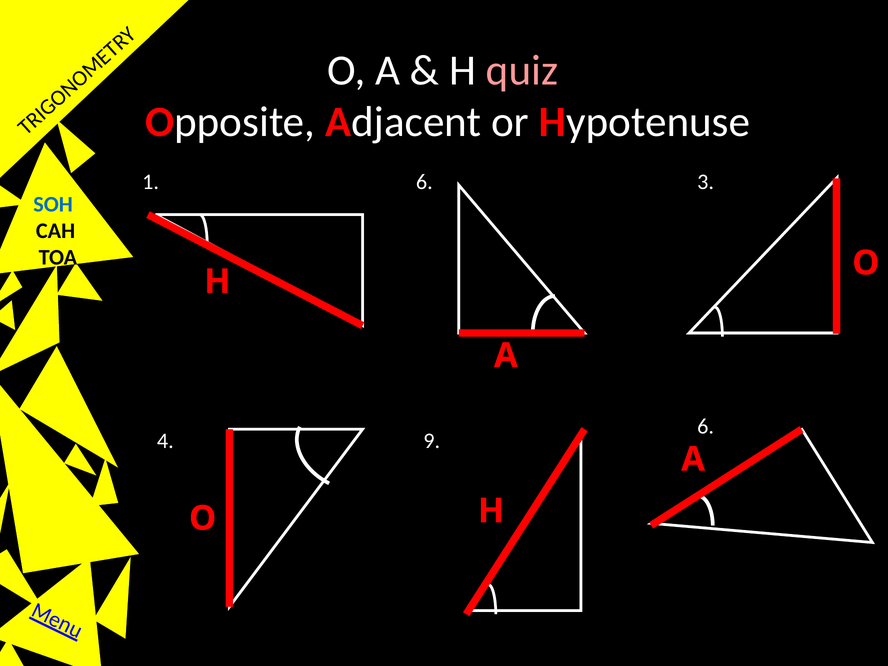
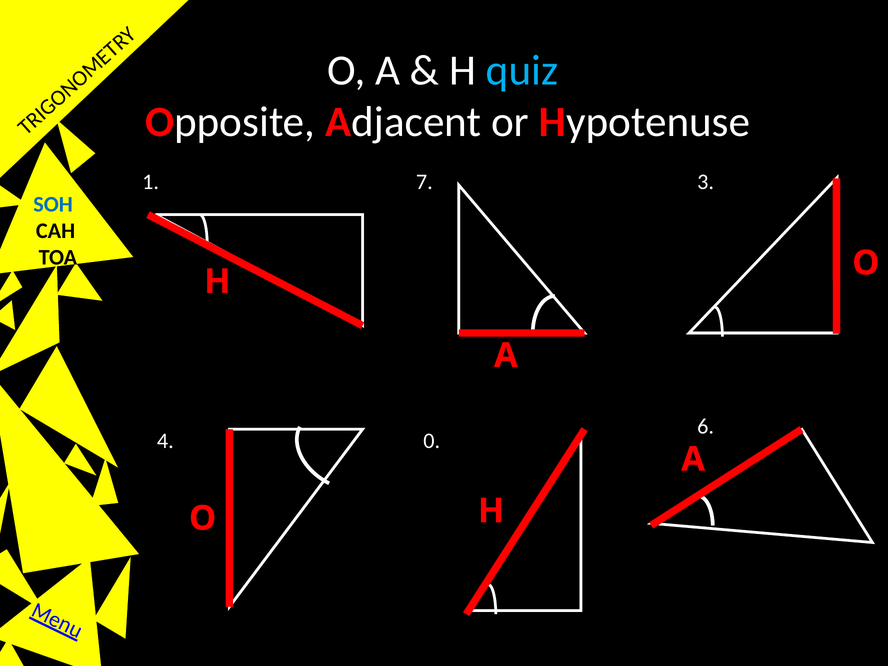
quiz colour: pink -> light blue
1 6: 6 -> 7
9: 9 -> 0
